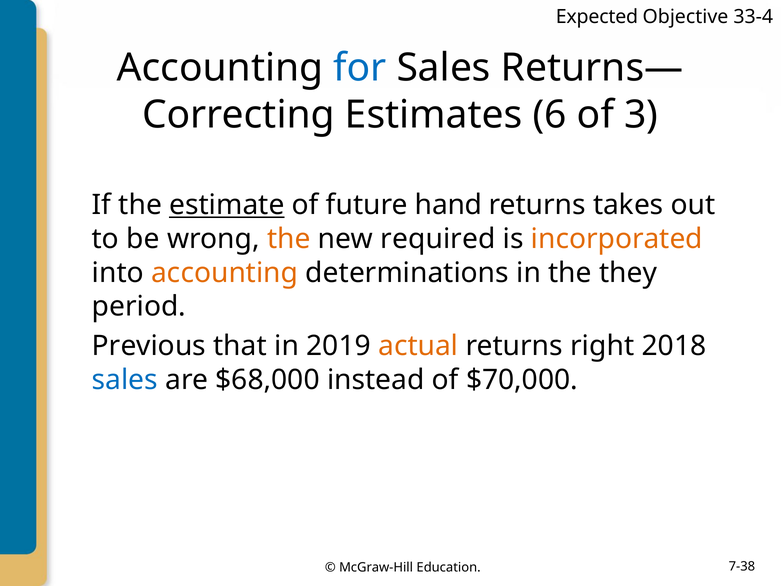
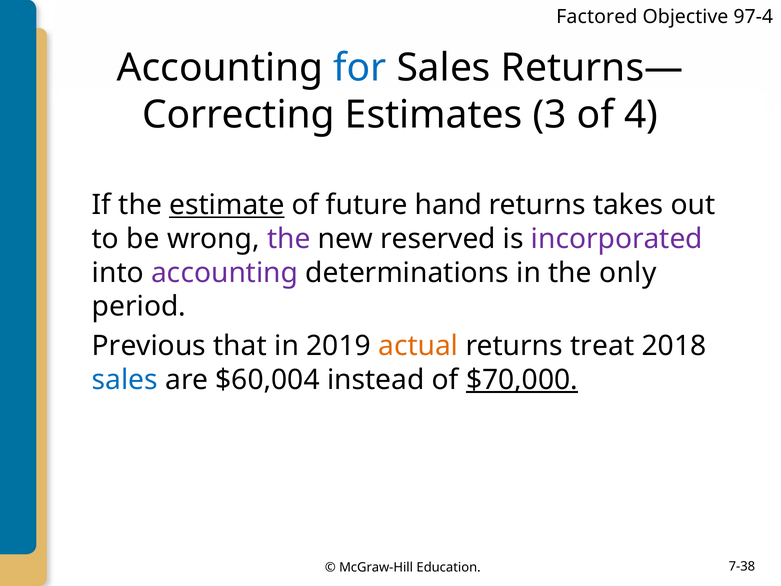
Expected: Expected -> Factored
33-4: 33-4 -> 97-4
6: 6 -> 3
3: 3 -> 4
the at (289, 239) colour: orange -> purple
required: required -> reserved
incorporated colour: orange -> purple
accounting at (225, 273) colour: orange -> purple
they: they -> only
right: right -> treat
$68,000: $68,000 -> $60,004
$70,000 underline: none -> present
